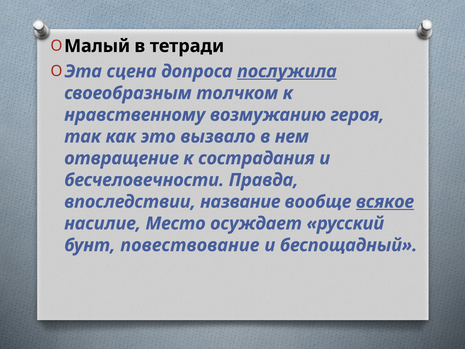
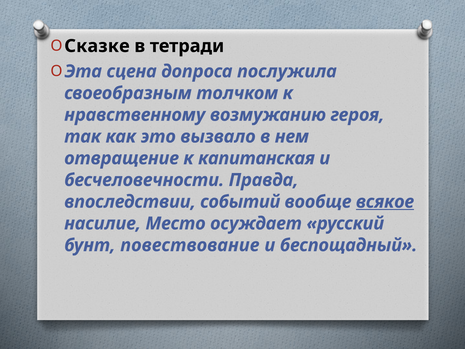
Малый: Малый -> Сказке
послужила underline: present -> none
сострадания: сострадания -> капитанская
название: название -> событий
